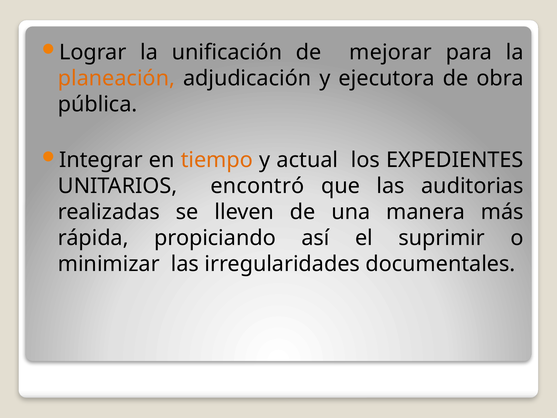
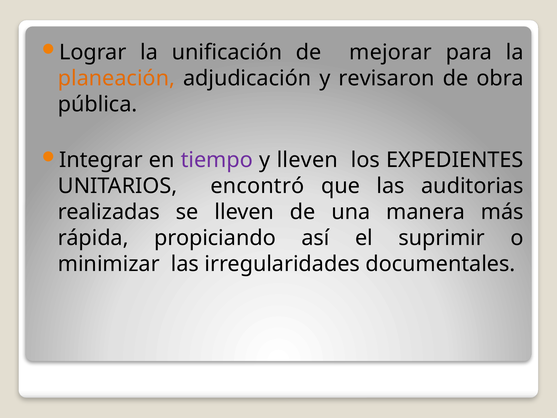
ejecutora: ejecutora -> revisaron
tiempo colour: orange -> purple
y actual: actual -> lleven
